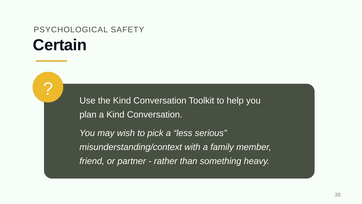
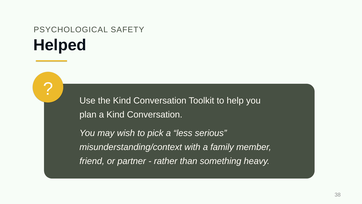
Certain: Certain -> Helped
